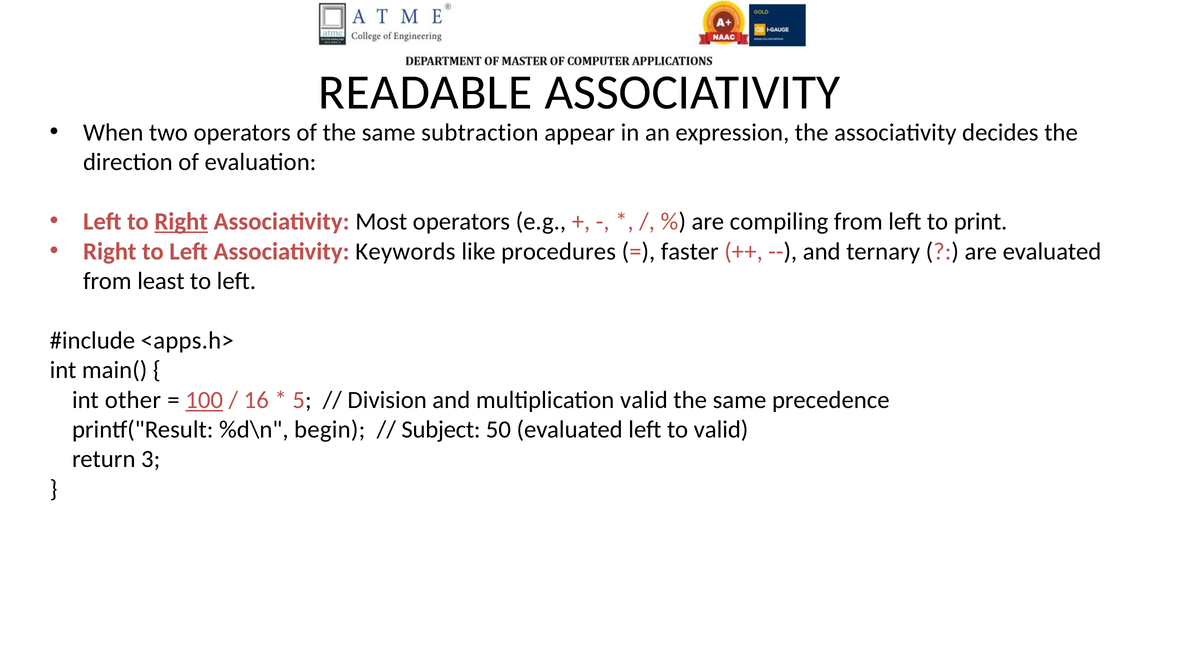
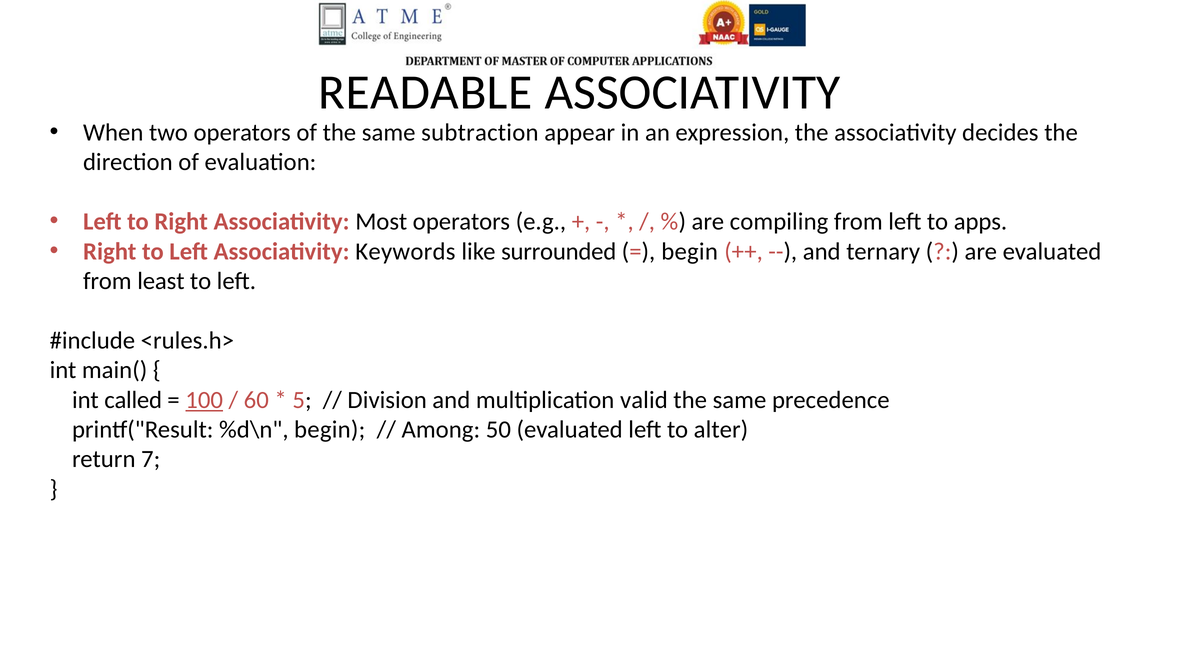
Right at (181, 222) underline: present -> none
print: print -> apps
procedures: procedures -> surrounded
faster at (690, 251): faster -> begin
<apps.h>: <apps.h> -> <rules.h>
other: other -> called
16: 16 -> 60
Subject: Subject -> Among
to valid: valid -> alter
3: 3 -> 7
